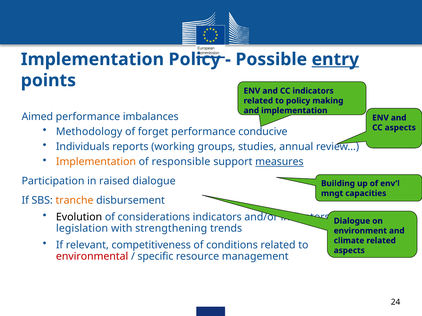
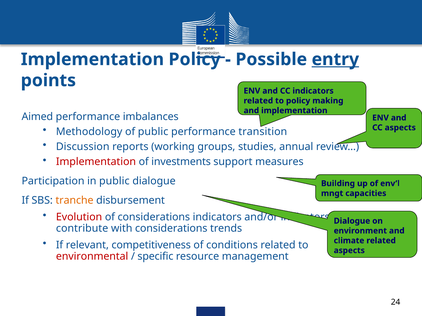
of forget: forget -> public
conducive: conducive -> transition
Individuals: Individuals -> Discussion
Implementation at (96, 162) colour: orange -> red
responsible: responsible -> investments
measures underline: present -> none
in raised: raised -> public
Evolution colour: black -> red
legislation: legislation -> contribute
with strengthening: strengthening -> considerations
